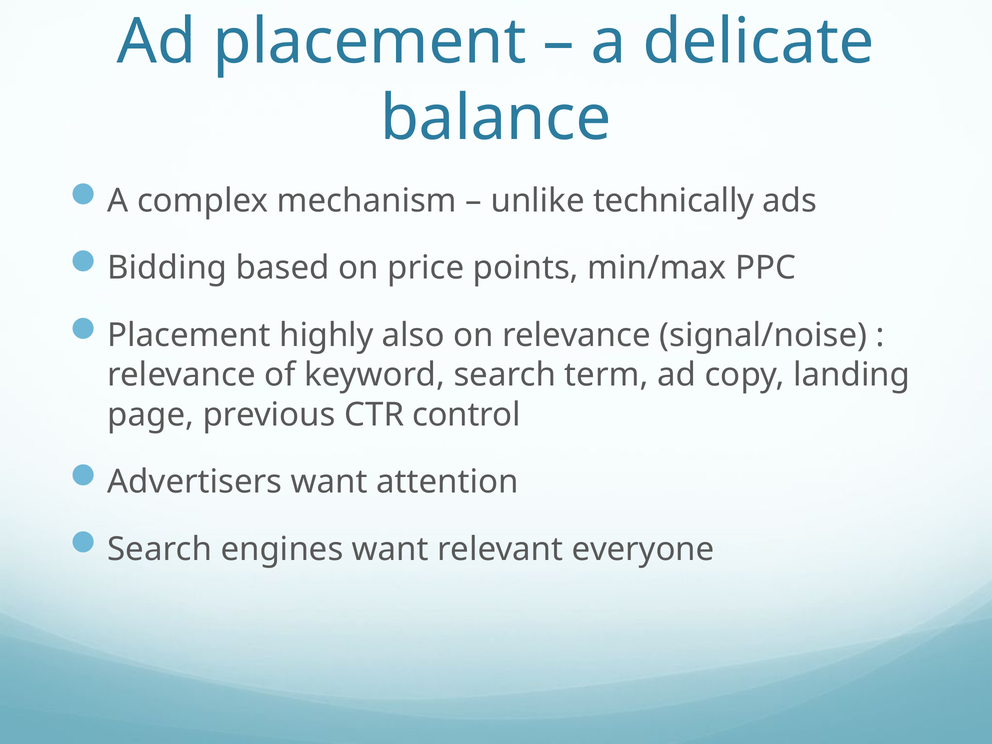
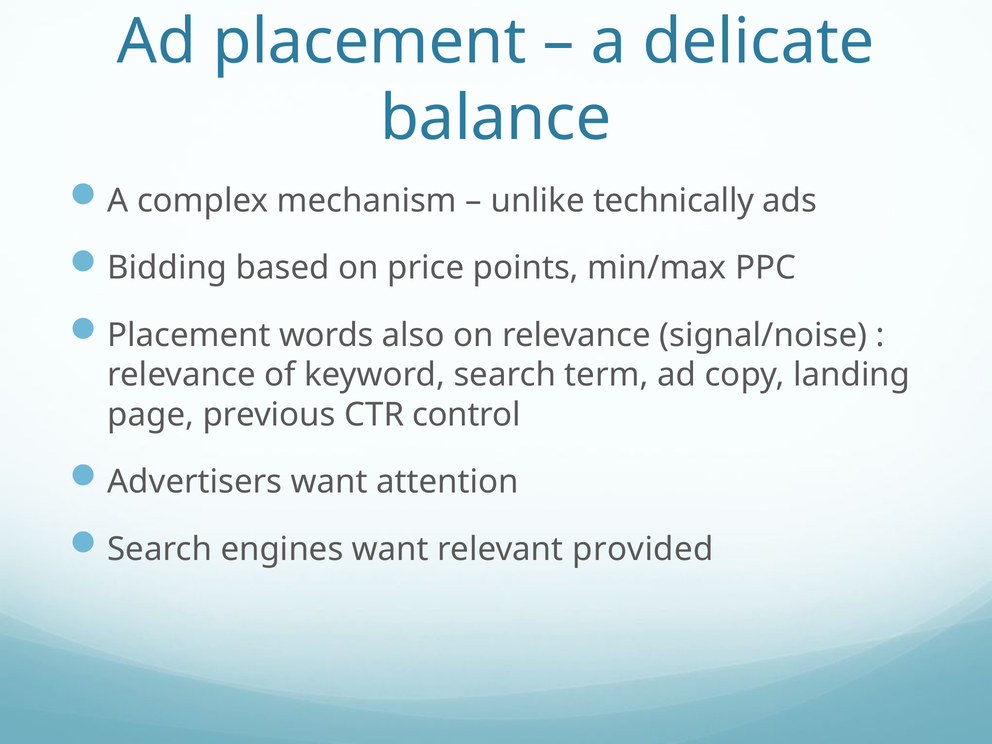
highly: highly -> words
everyone: everyone -> provided
